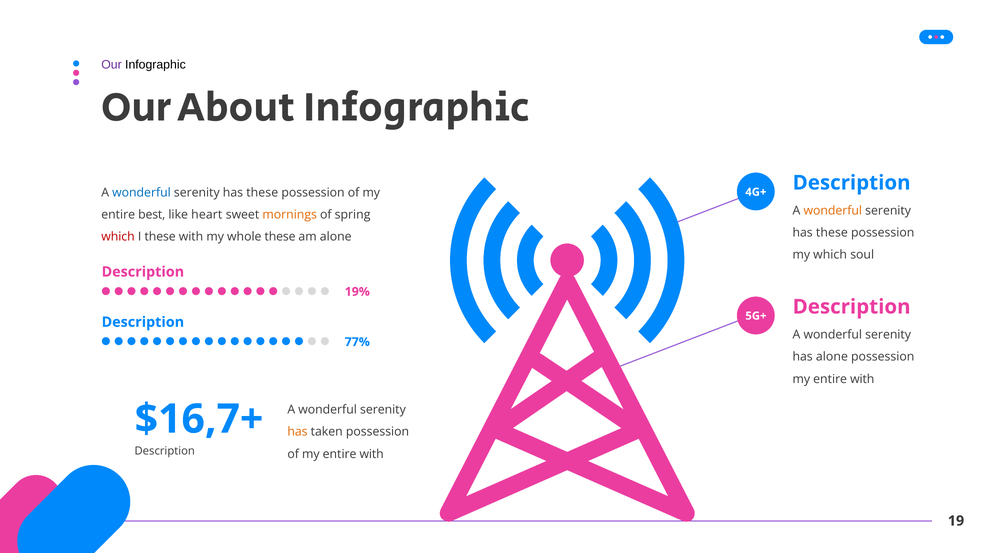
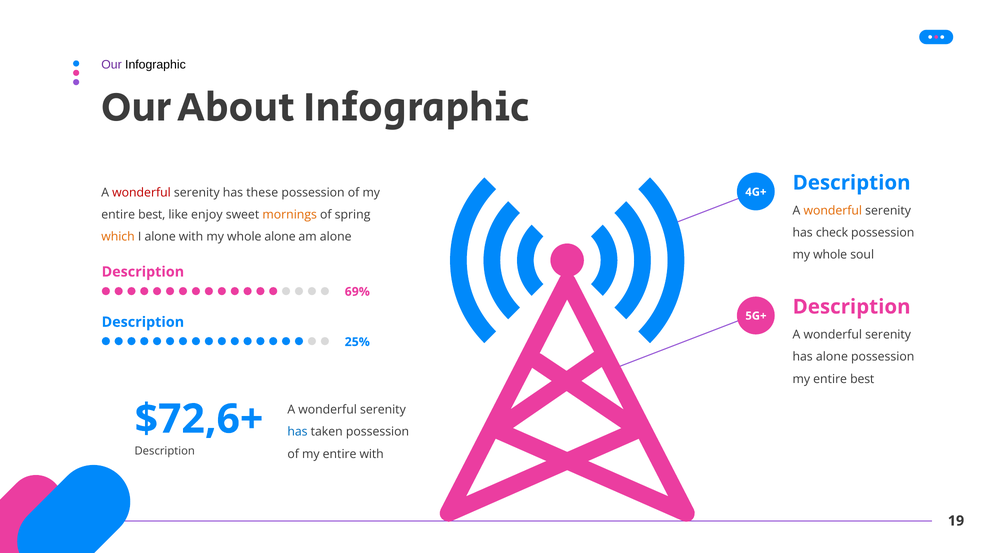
wonderful at (141, 193) colour: blue -> red
heart: heart -> enjoy
these at (832, 233): these -> check
which at (118, 237) colour: red -> orange
I these: these -> alone
whole these: these -> alone
which at (830, 255): which -> whole
19%: 19% -> 69%
77%: 77% -> 25%
with at (862, 379): with -> best
$16,7+: $16,7+ -> $72,6+
has at (297, 432) colour: orange -> blue
